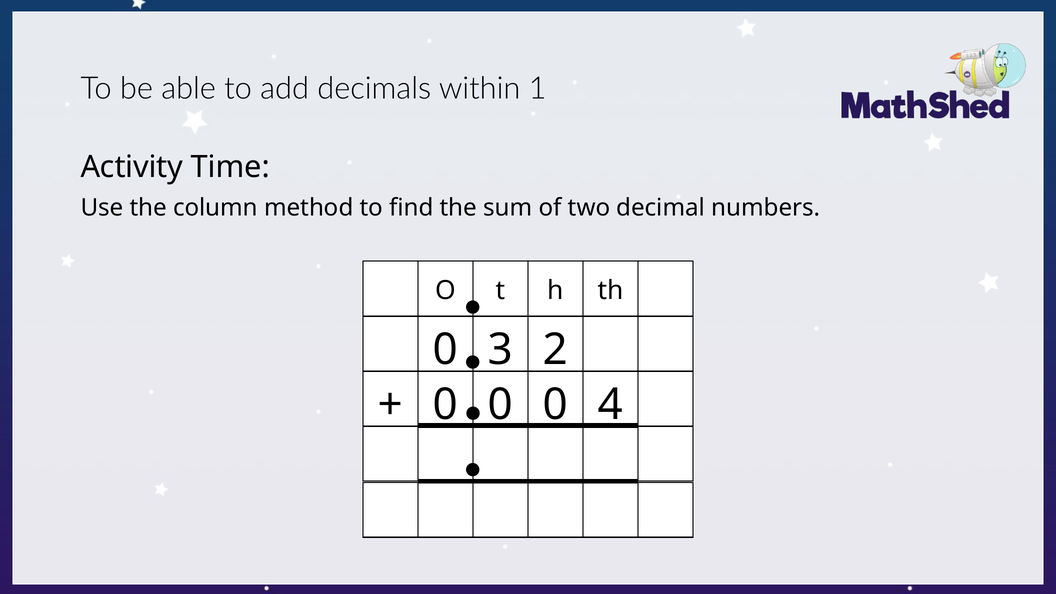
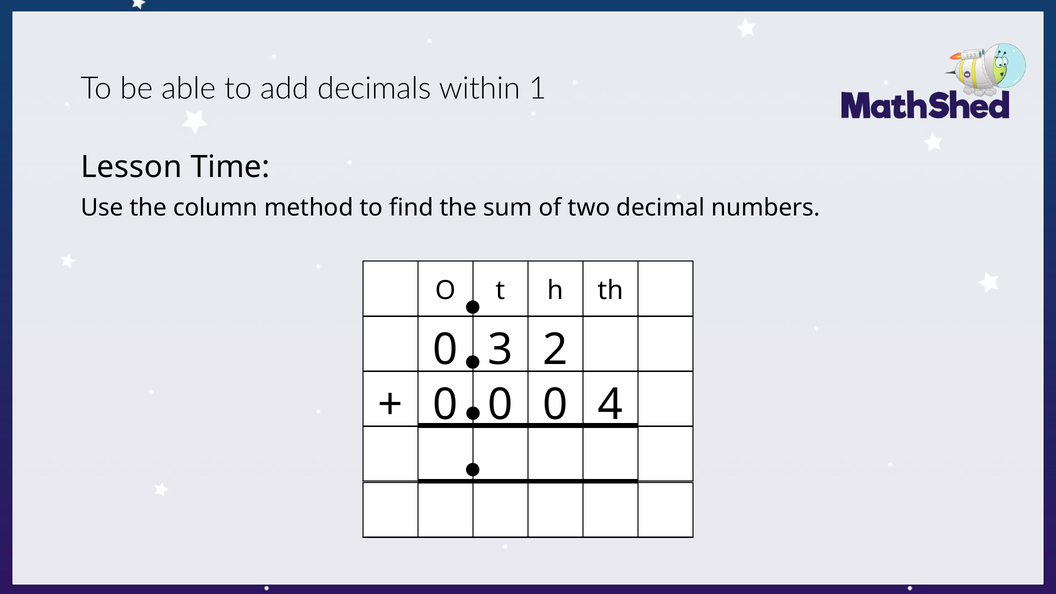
Activity: Activity -> Lesson
